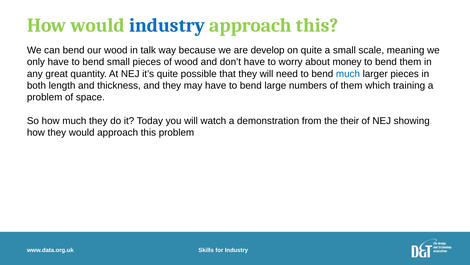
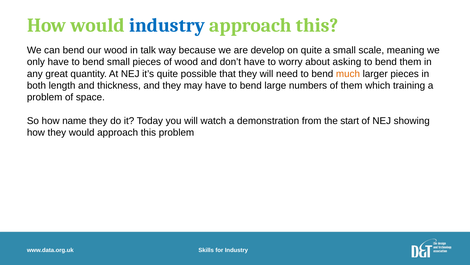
money: money -> asking
much at (348, 74) colour: blue -> orange
how much: much -> name
their: their -> start
